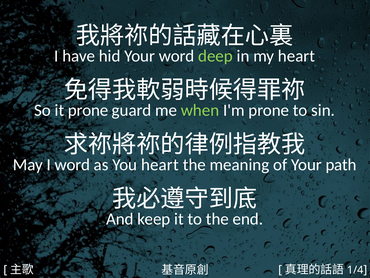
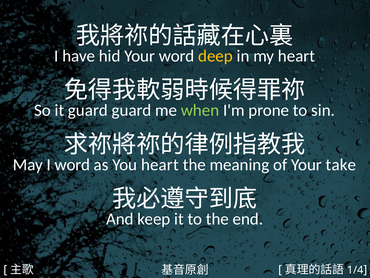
deep colour: light green -> yellow
it prone: prone -> guard
path: path -> take
